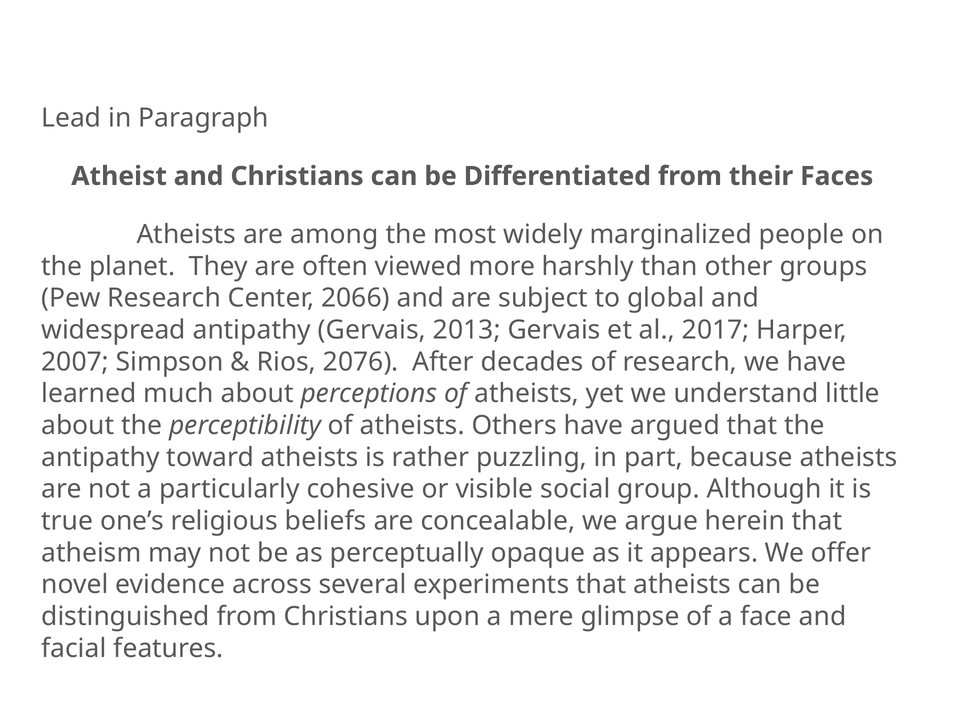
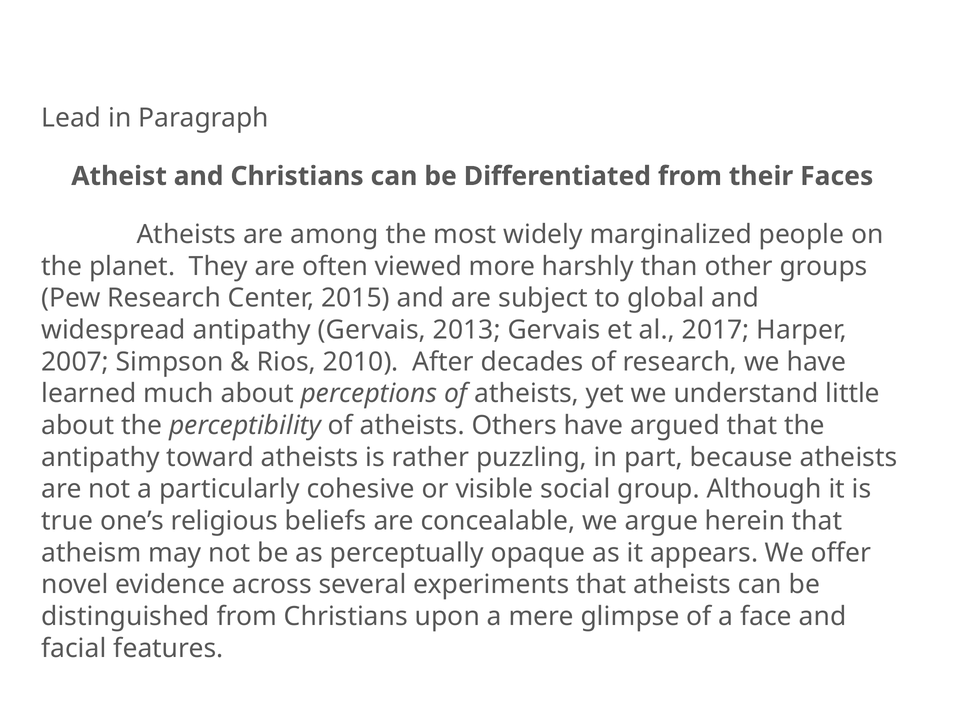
2066: 2066 -> 2015
2076: 2076 -> 2010
